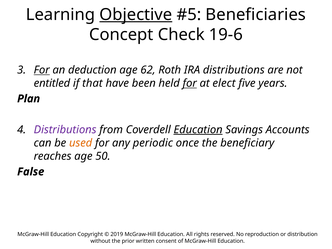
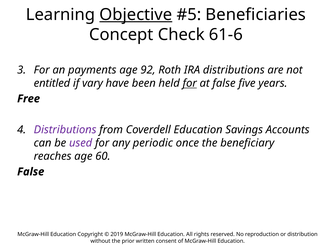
19-6: 19-6 -> 61-6
For at (42, 70) underline: present -> none
deduction: deduction -> payments
62: 62 -> 92
that: that -> vary
at elect: elect -> false
Plan: Plan -> Free
Education at (198, 130) underline: present -> none
used colour: orange -> purple
50: 50 -> 60
